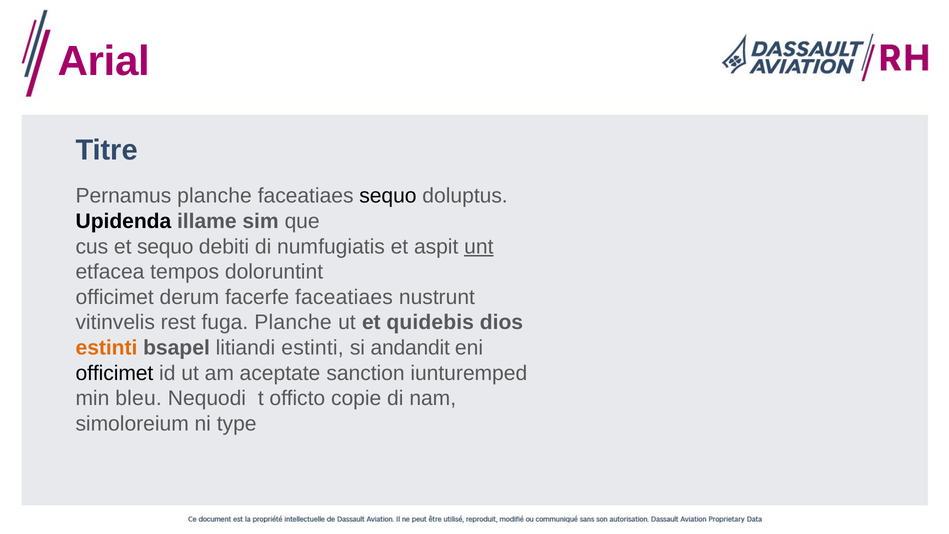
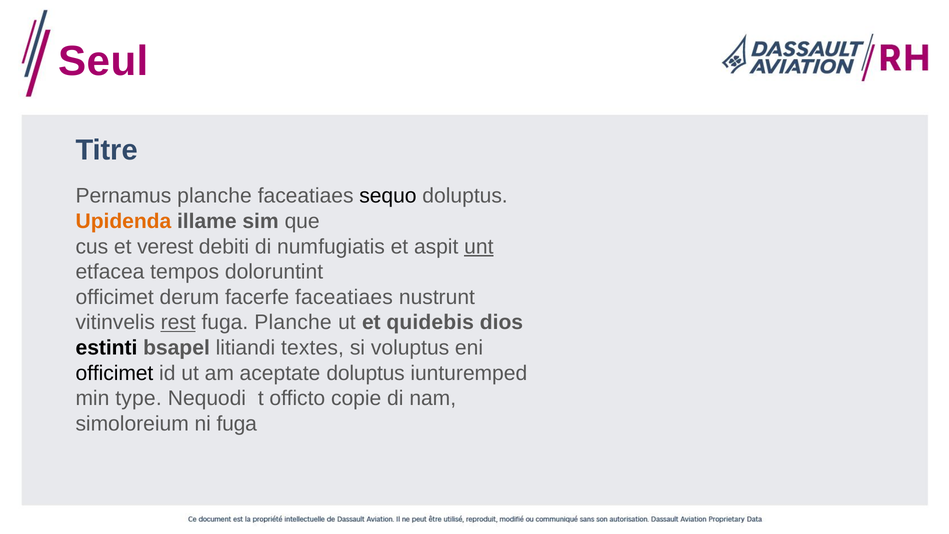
Arial: Arial -> Seul
Upidenda colour: black -> orange
et sequo: sequo -> verest
rest underline: none -> present
estinti at (106, 348) colour: orange -> black
litiandi estinti: estinti -> textes
andandit: andandit -> voluptus
aceptate sanction: sanction -> doluptus
bleu: bleu -> type
ni type: type -> fuga
